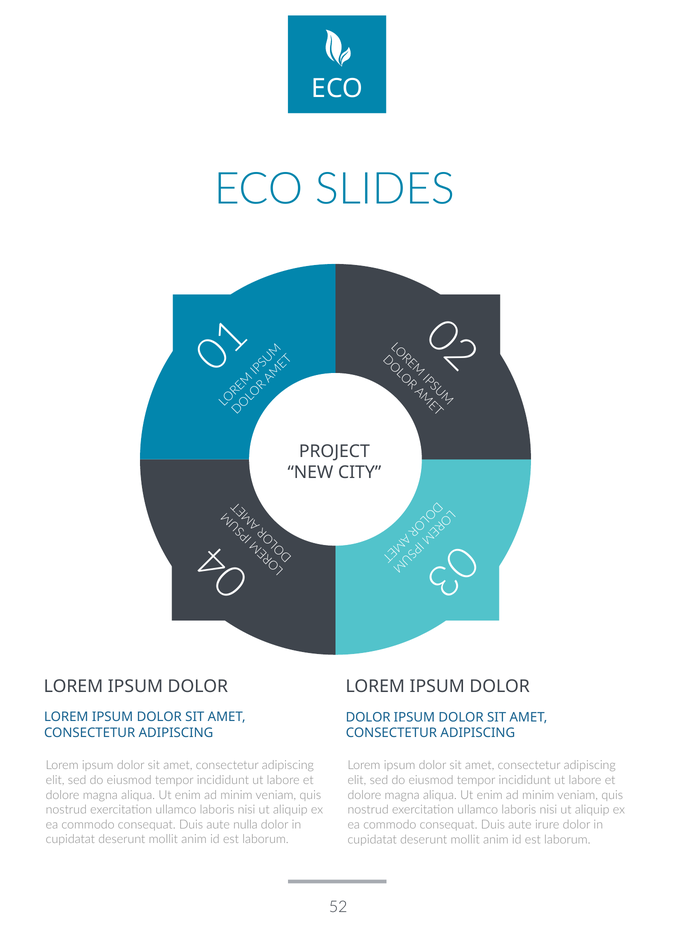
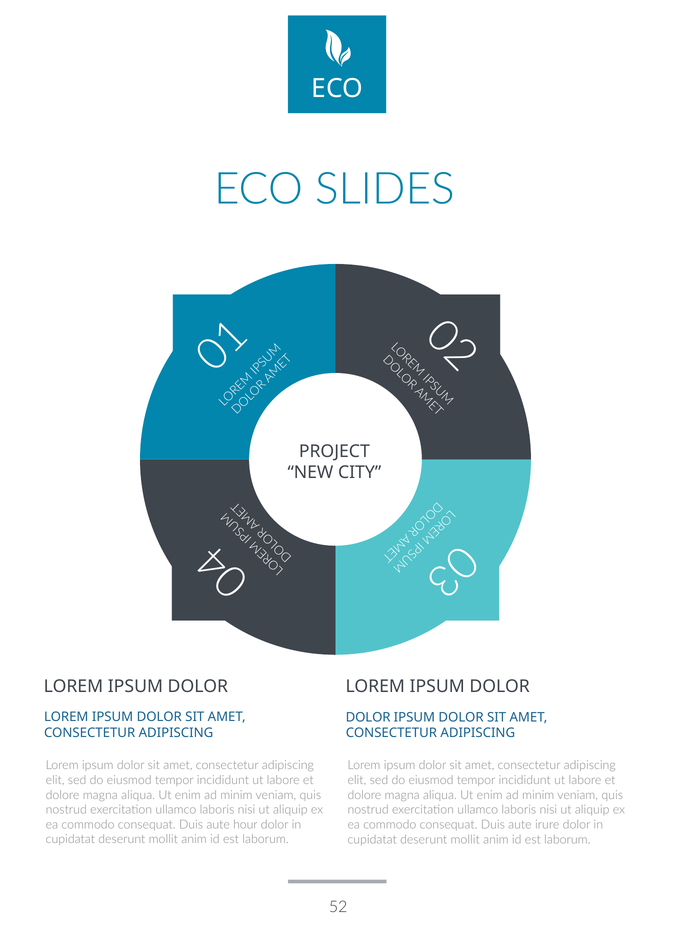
nulla: nulla -> hour
